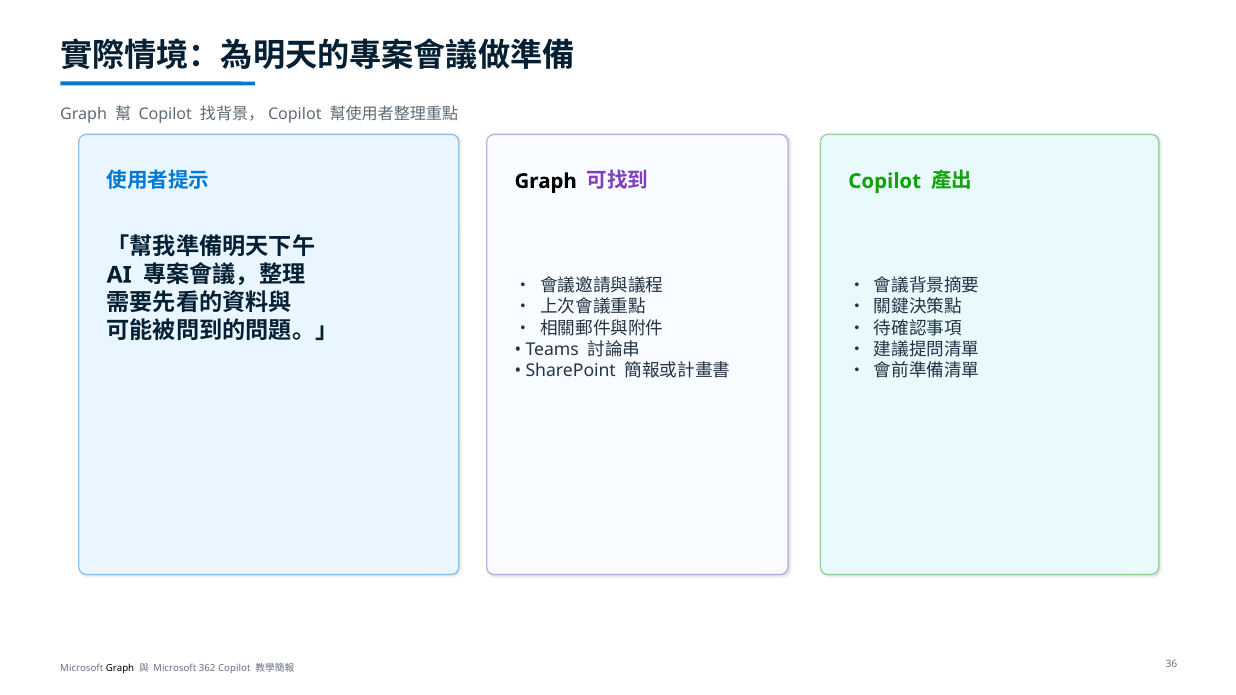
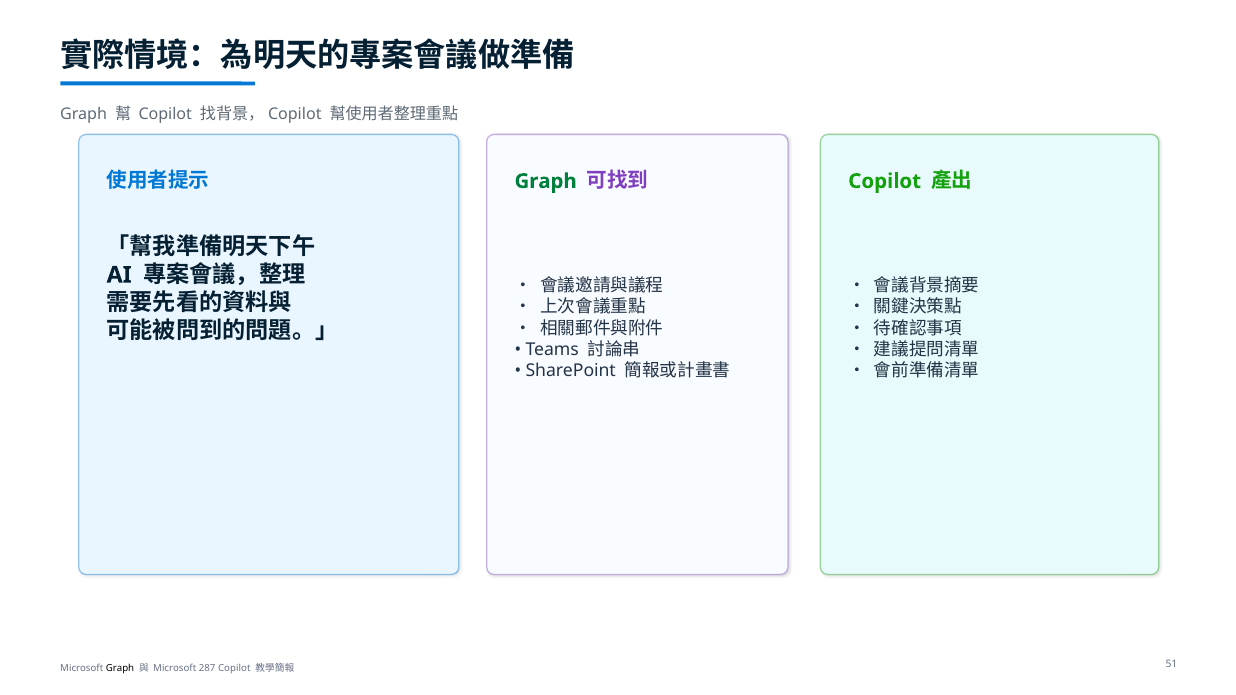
Graph at (546, 181) colour: black -> green
362: 362 -> 287
36: 36 -> 51
